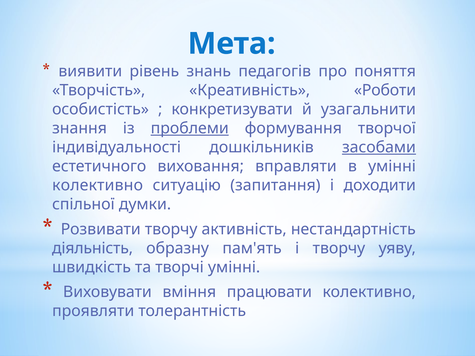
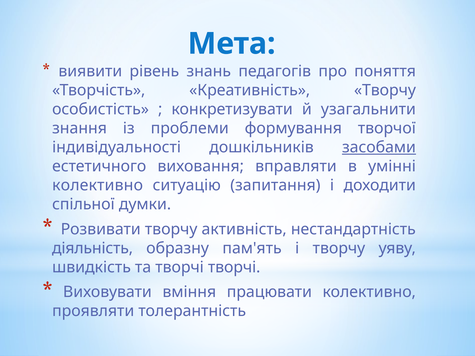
Креативність Роботи: Роботи -> Творчу
проблеми underline: present -> none
творчі умінні: умінні -> творчі
